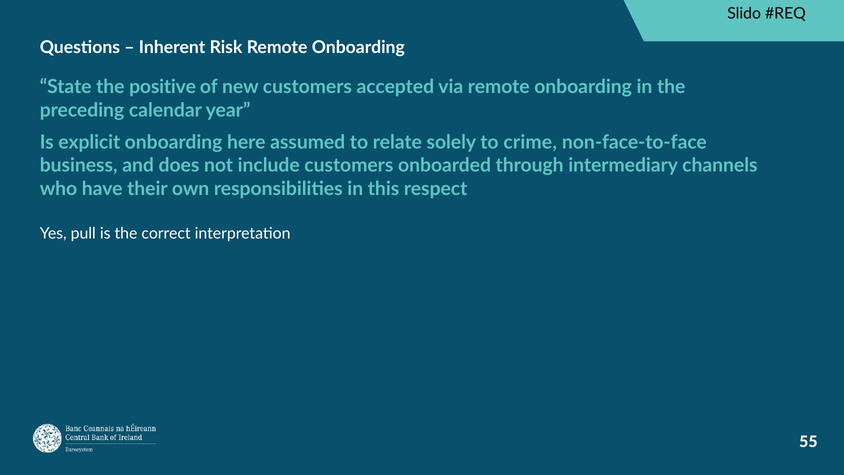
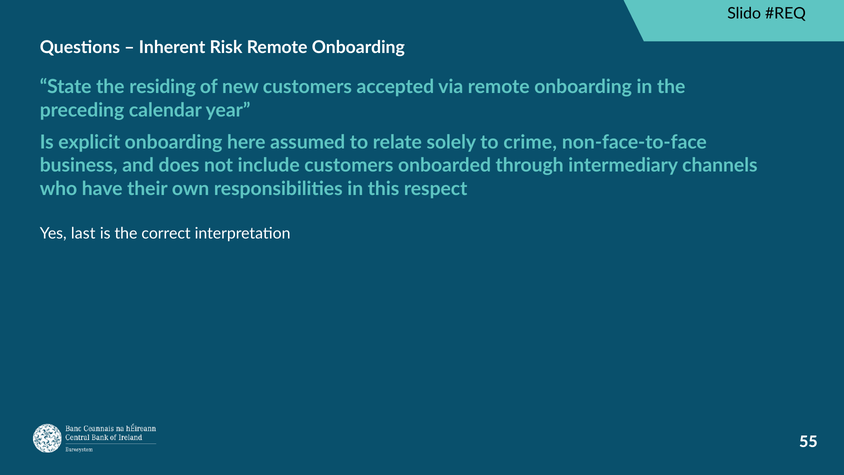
positive: positive -> residing
pull: pull -> last
